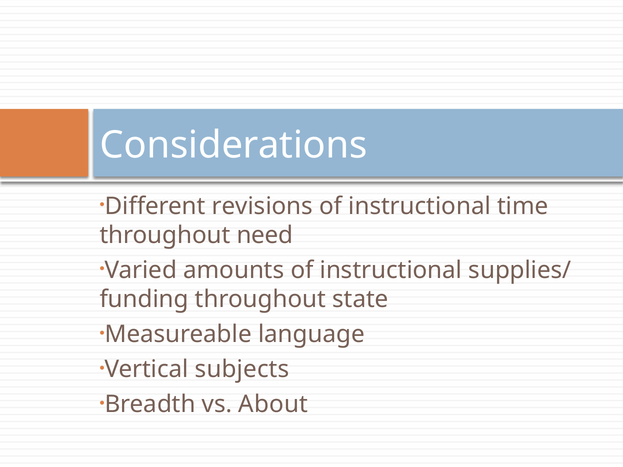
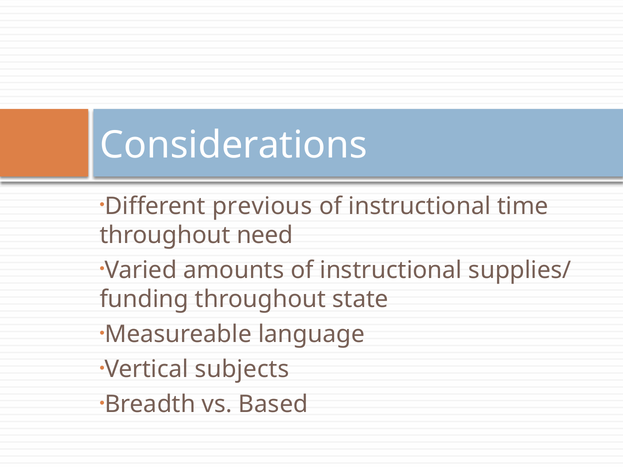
revisions: revisions -> previous
About: About -> Based
